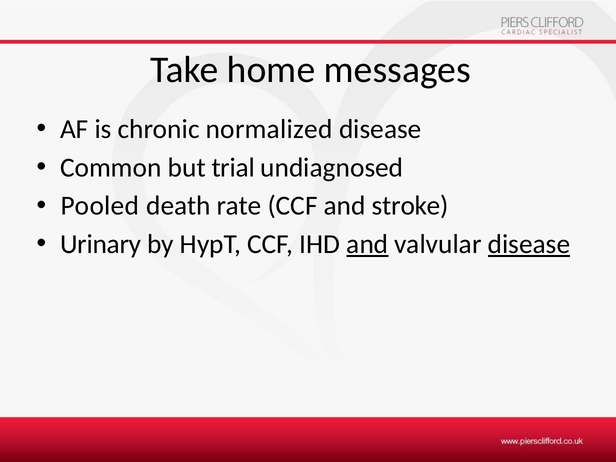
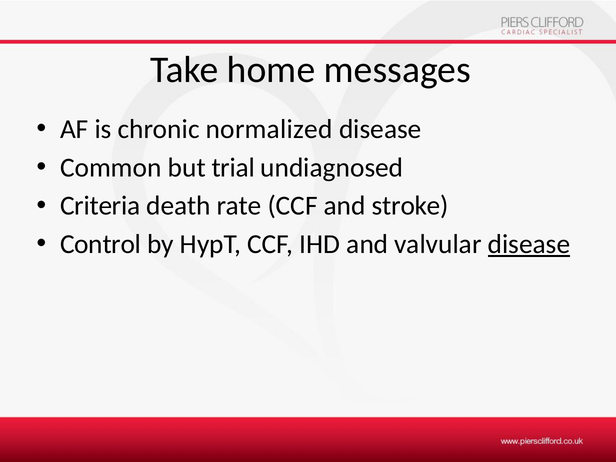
Pooled: Pooled -> Criteria
Urinary: Urinary -> Control
and at (367, 244) underline: present -> none
